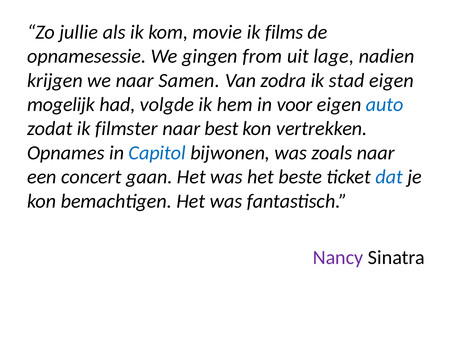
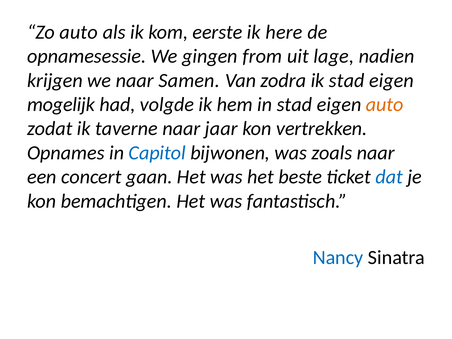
Zo jullie: jullie -> auto
movie: movie -> eerste
films: films -> here
in voor: voor -> stad
auto at (385, 105) colour: blue -> orange
filmster: filmster -> taverne
best: best -> jaar
Nancy colour: purple -> blue
